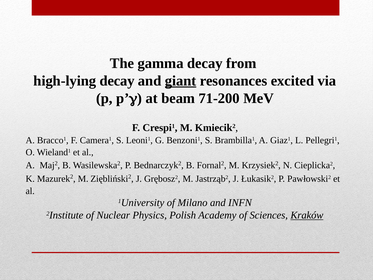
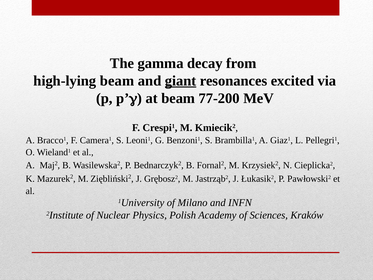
high-lying decay: decay -> beam
71-200: 71-200 -> 77-200
Kraków underline: present -> none
